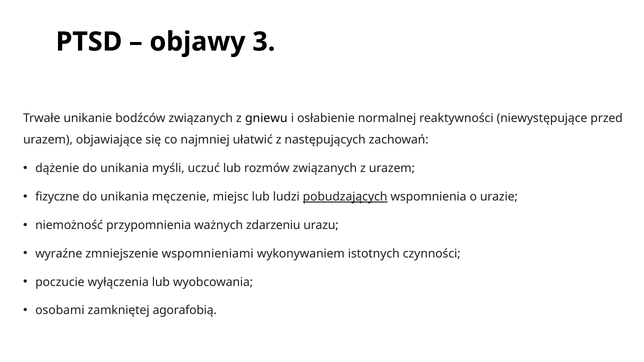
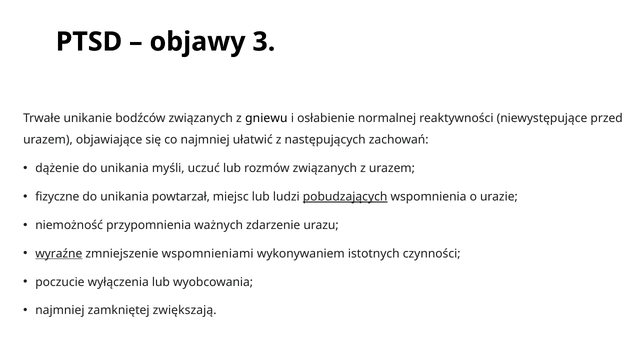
męczenie: męczenie -> powtarzał
zdarzeniu: zdarzeniu -> zdarzenie
wyraźne underline: none -> present
osobami at (60, 311): osobami -> najmniej
agorafobią: agorafobią -> zwiększają
